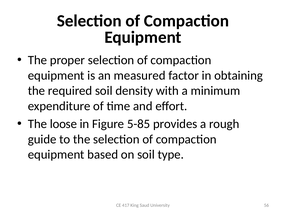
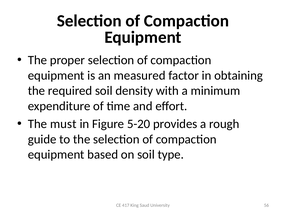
loose: loose -> must
5-85: 5-85 -> 5-20
